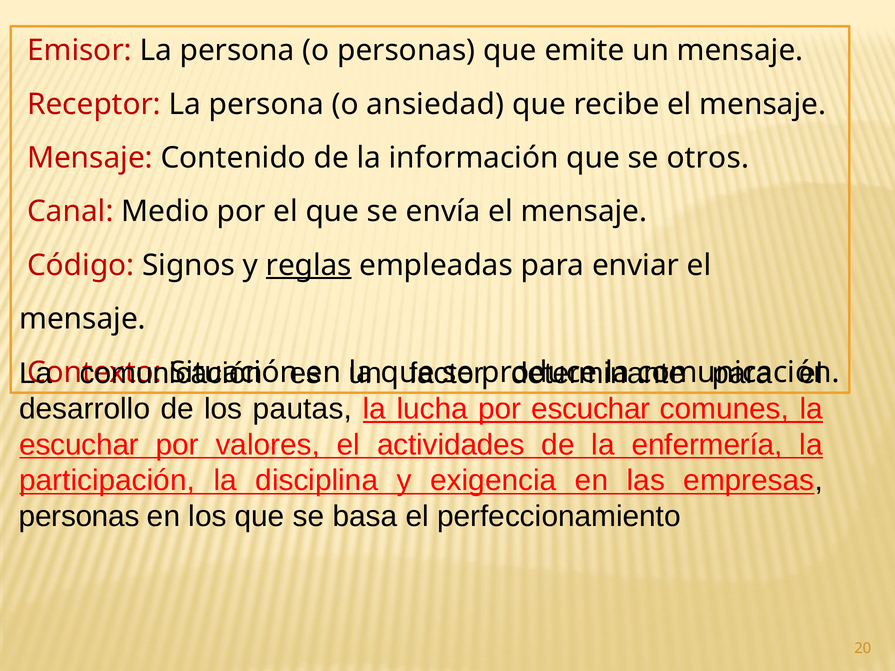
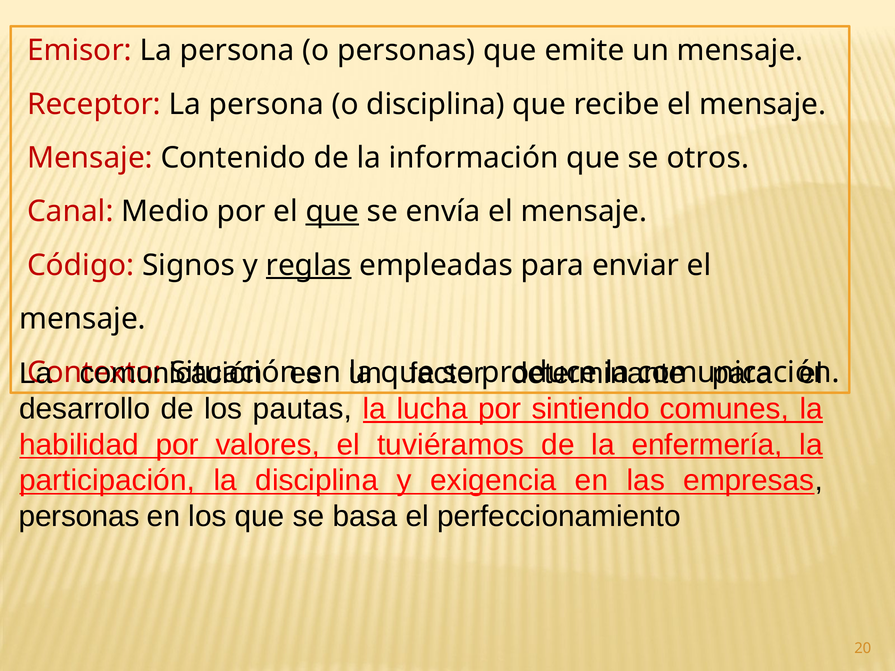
o ansiedad: ansiedad -> disciplina
que at (332, 212) underline: none -> present
por escuchar: escuchar -> sintiendo
escuchar at (79, 445): escuchar -> habilidad
actividades: actividades -> tuviéramos
